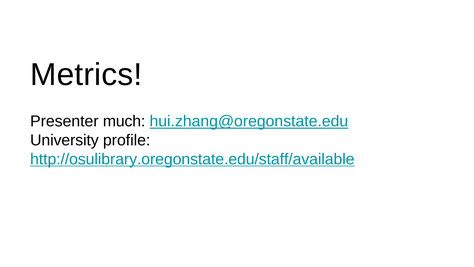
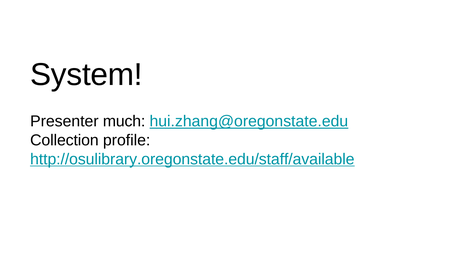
Metrics: Metrics -> System
University: University -> Collection
